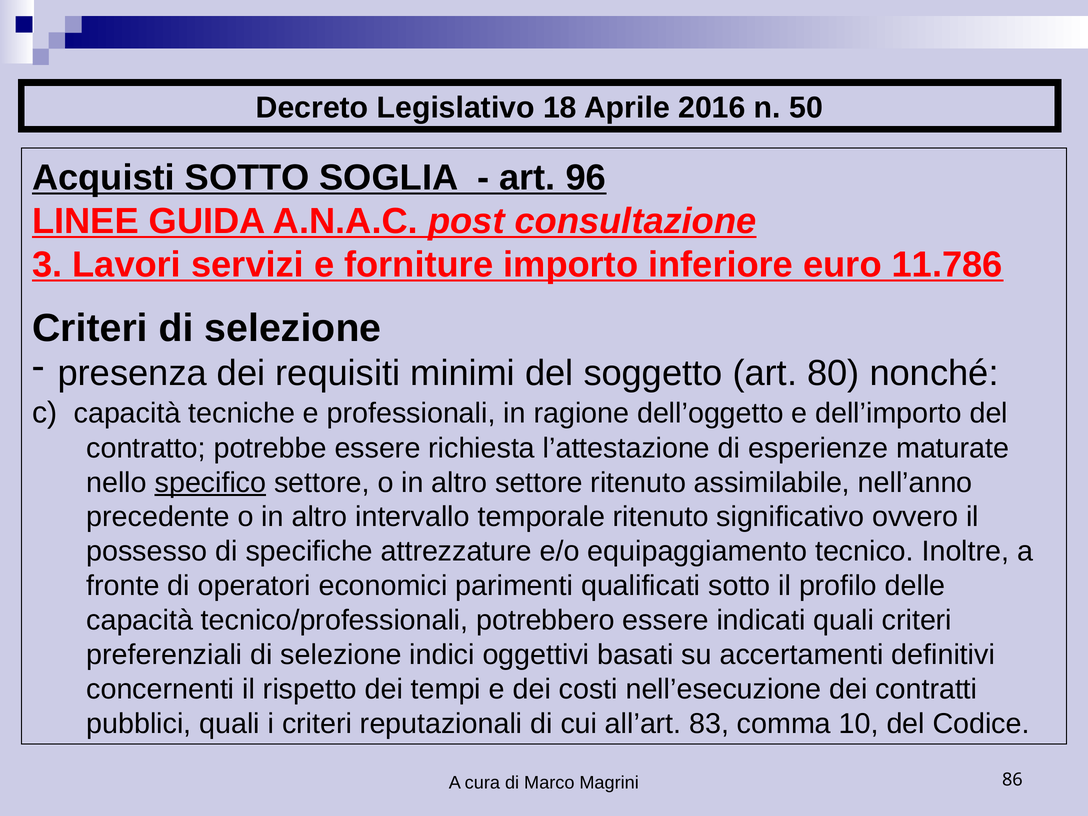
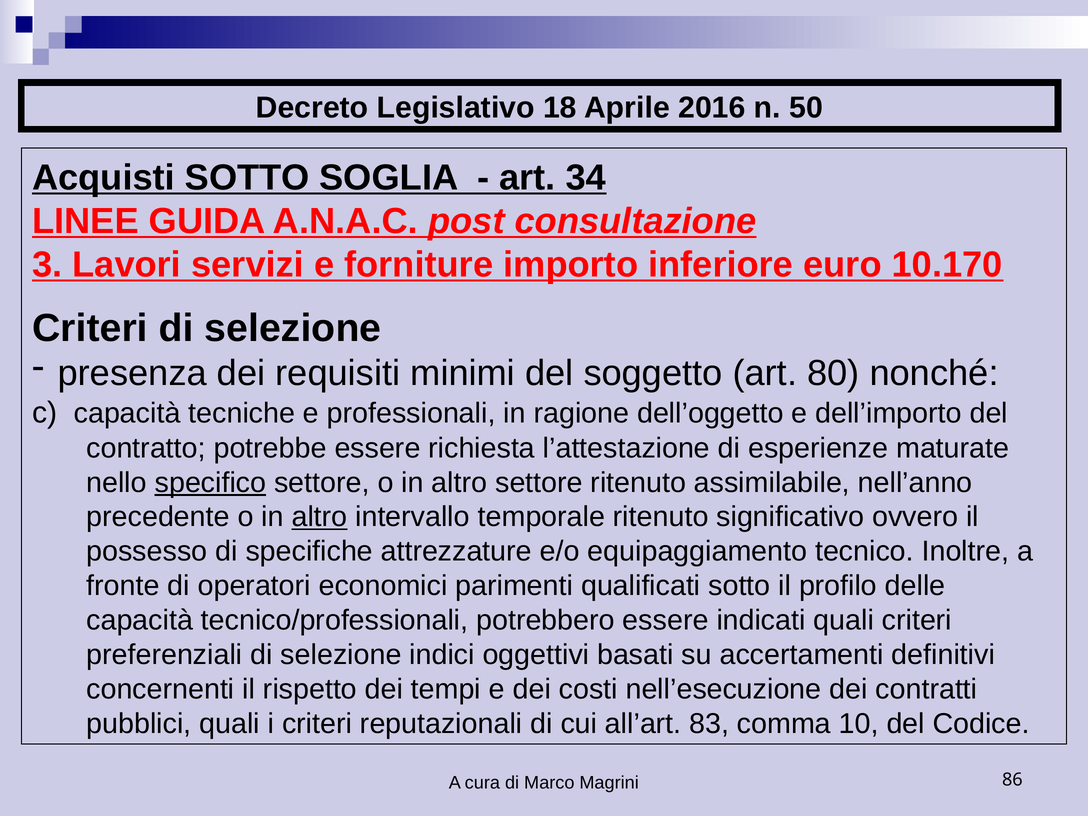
96: 96 -> 34
11.786: 11.786 -> 10.170
altro at (319, 517) underline: none -> present
